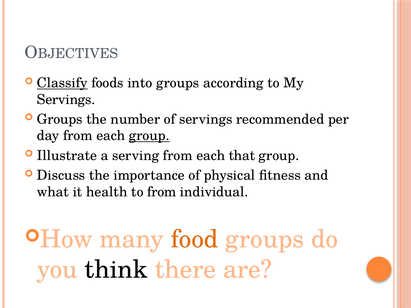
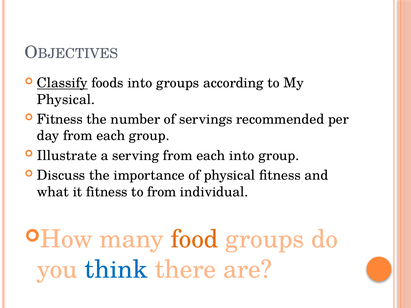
Servings at (66, 100): Servings -> Physical
Groups at (60, 119): Groups -> Fitness
group at (149, 136) underline: present -> none
each that: that -> into
it health: health -> fitness
think colour: black -> blue
